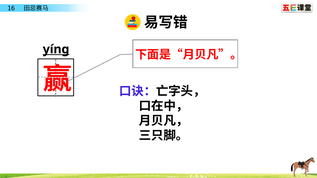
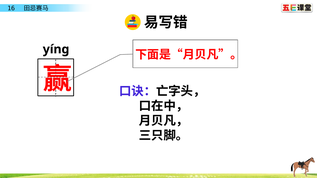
yíng underline: present -> none
